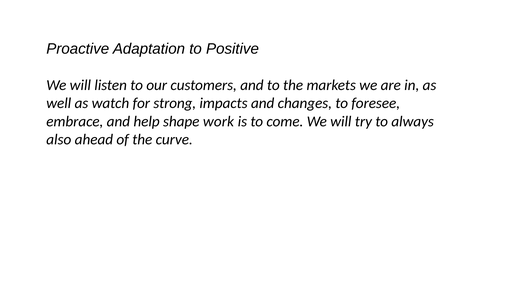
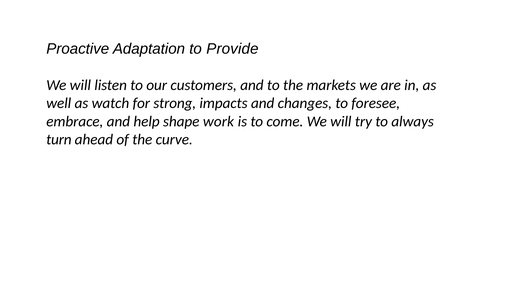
Positive: Positive -> Provide
also: also -> turn
